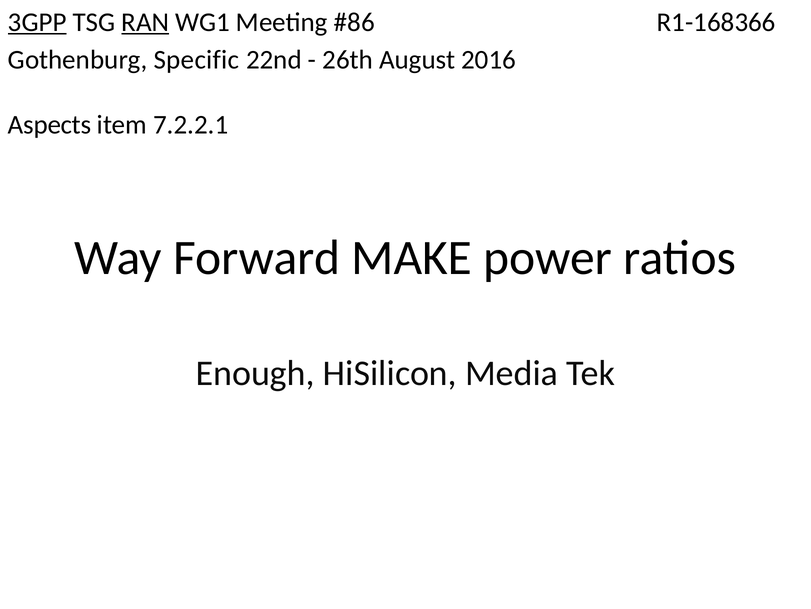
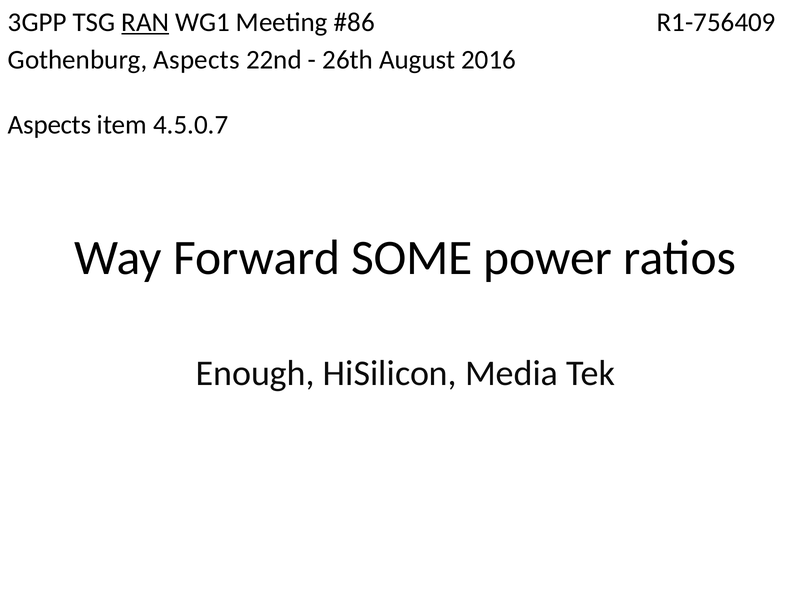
3GPP underline: present -> none
R1-168366: R1-168366 -> R1-756409
Gothenburg Specific: Specific -> Aspects
7.2.2.1: 7.2.2.1 -> 4.5.0.7
MAKE: MAKE -> SOME
